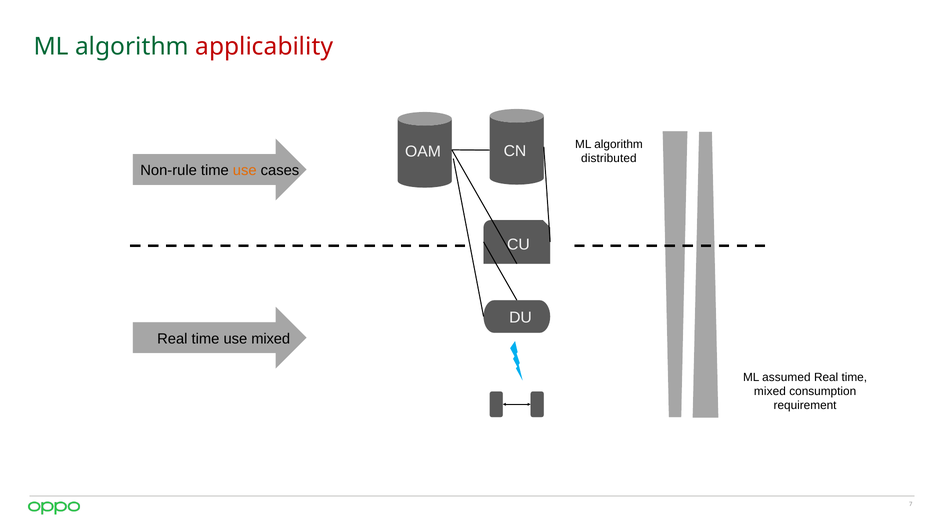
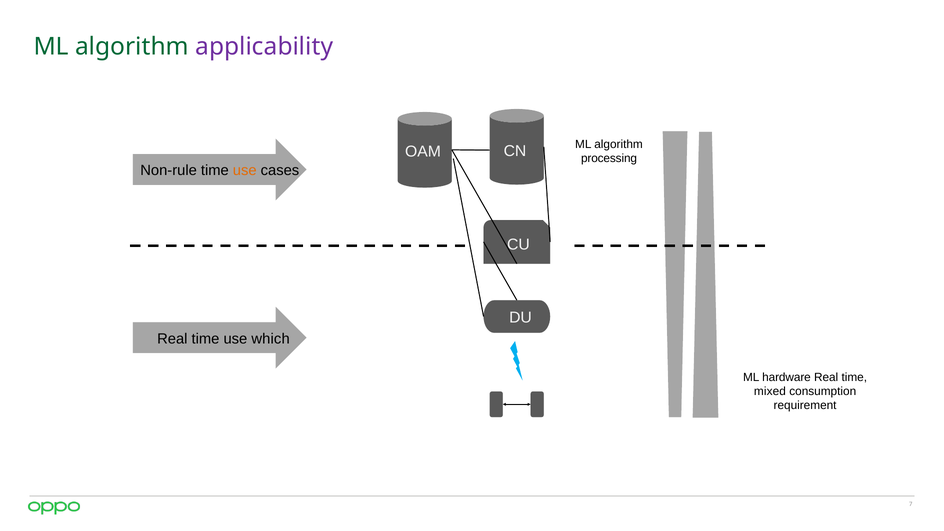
applicability colour: red -> purple
distributed: distributed -> processing
use mixed: mixed -> which
assumed: assumed -> hardware
